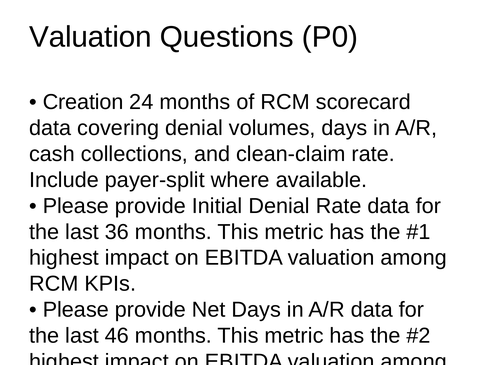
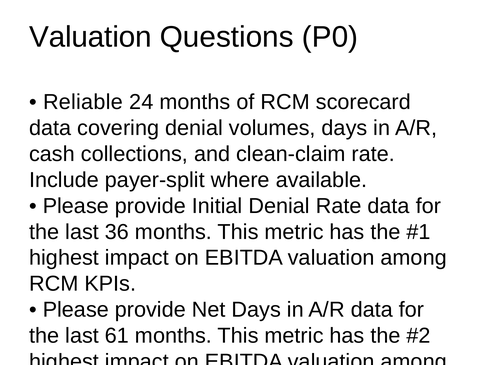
Creation: Creation -> Reliable
46: 46 -> 61
